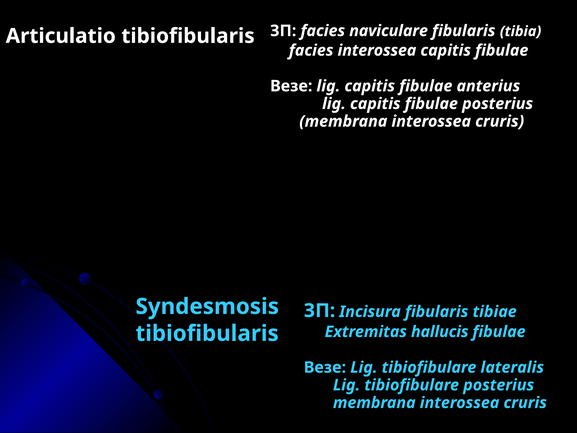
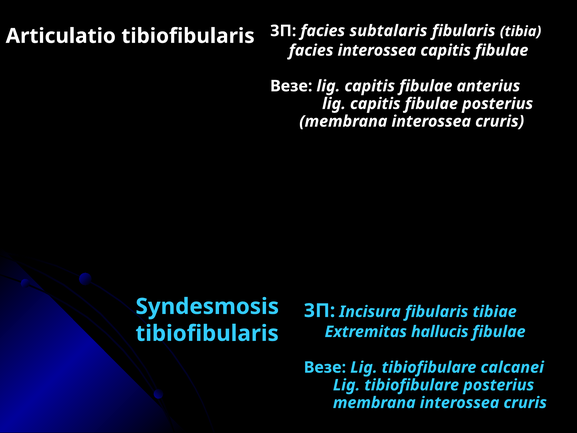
naviculare: naviculare -> subtalaris
lateralis: lateralis -> calcanei
